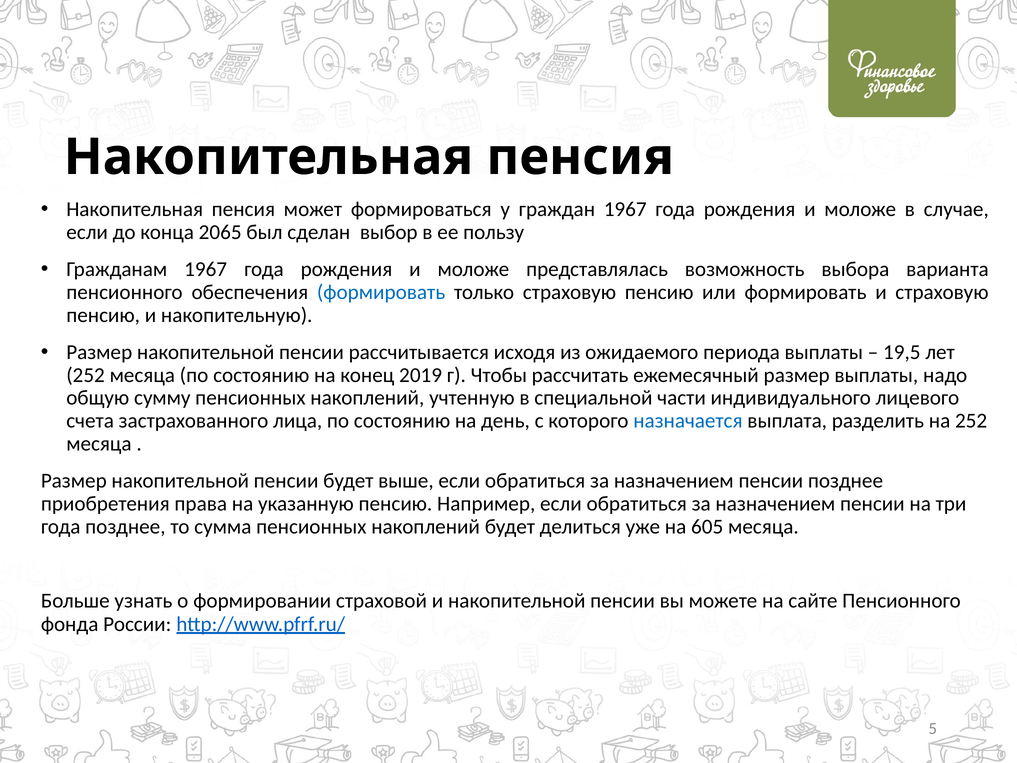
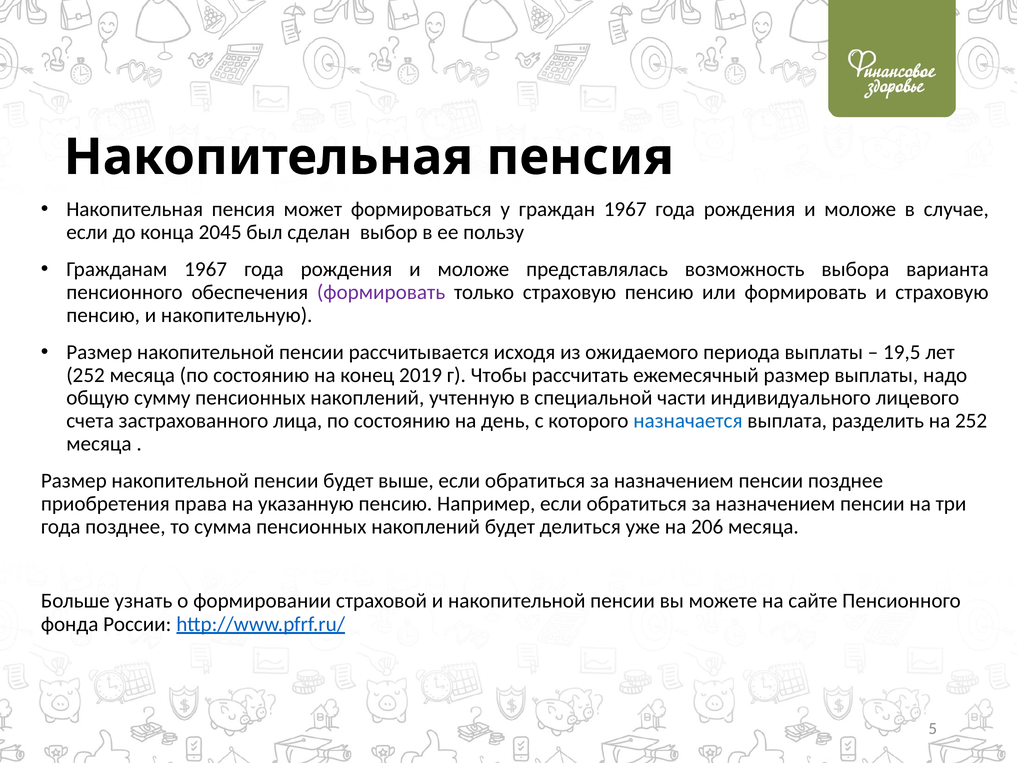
2065: 2065 -> 2045
формировать at (381, 292) colour: blue -> purple
605: 605 -> 206
